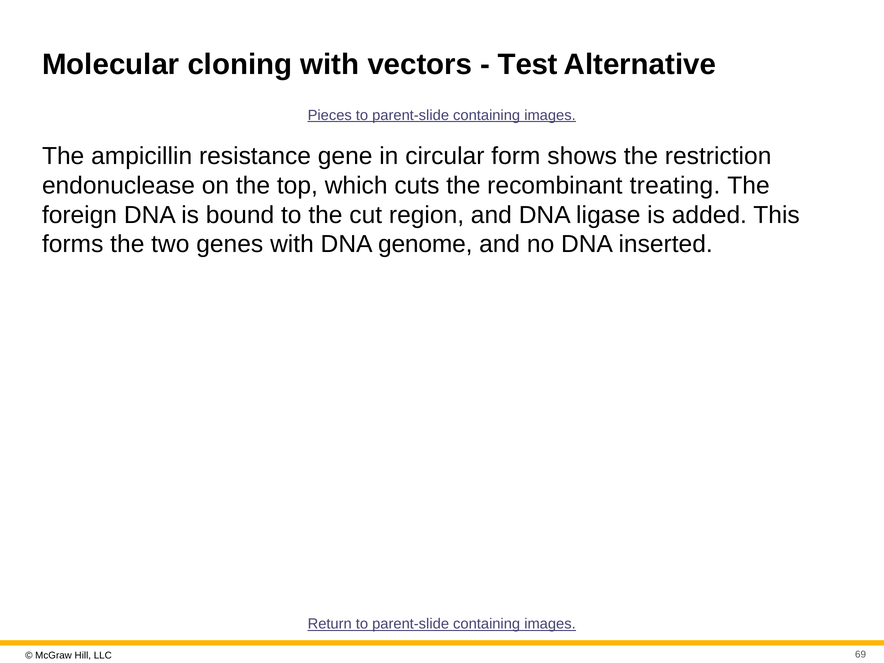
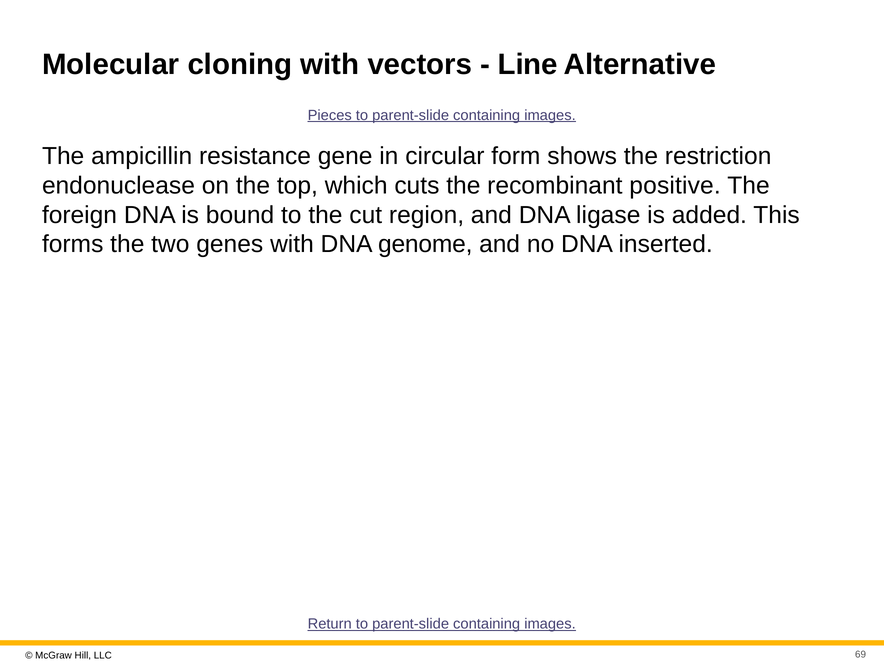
Test: Test -> Line
treating: treating -> positive
